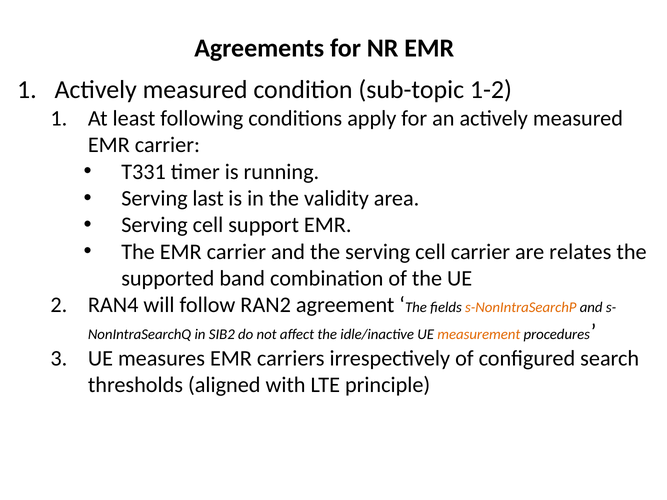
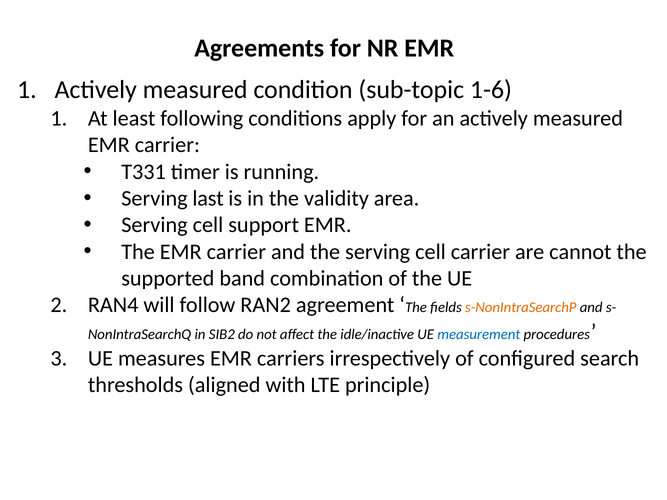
1-2: 1-2 -> 1-6
relates: relates -> cannot
measurement colour: orange -> blue
